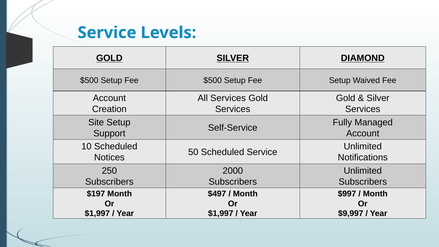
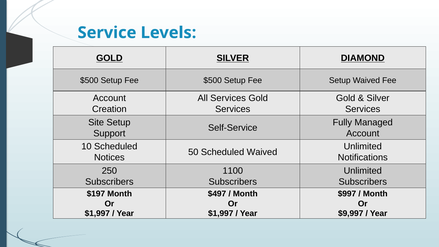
Scheduled Service: Service -> Waived
2000: 2000 -> 1100
